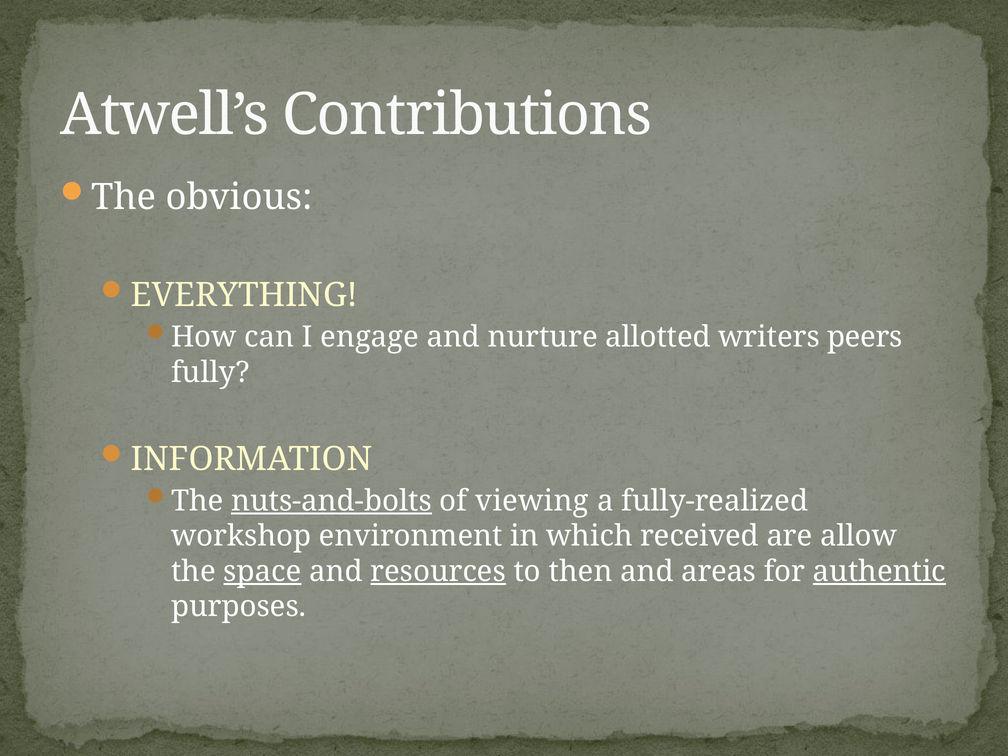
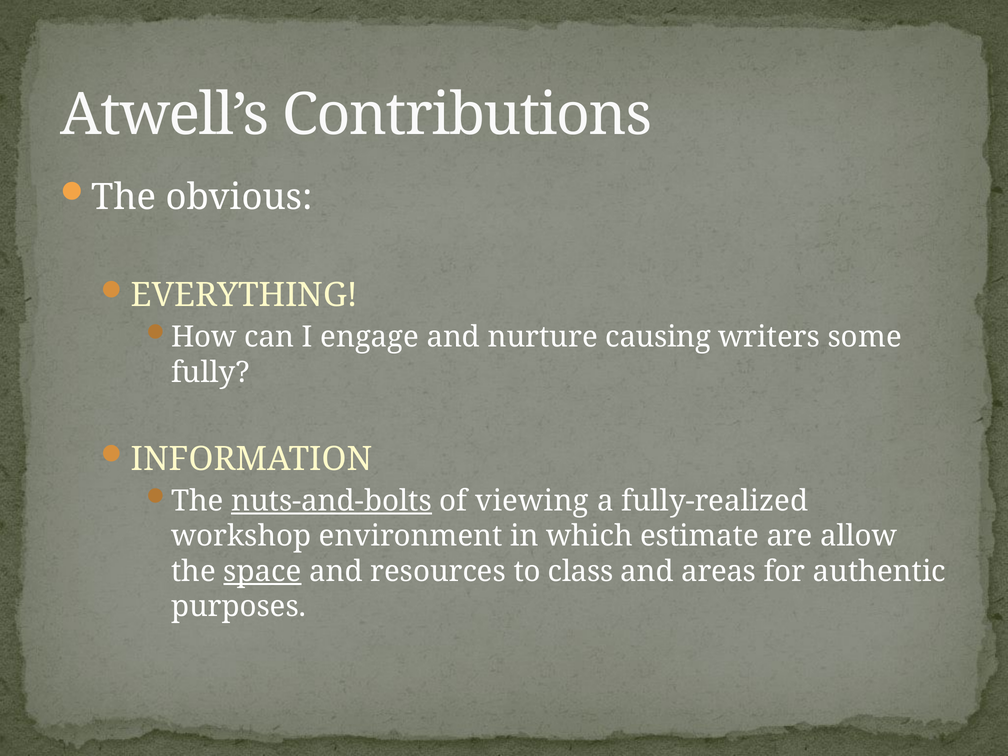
allotted: allotted -> causing
peers: peers -> some
received: received -> estimate
resources underline: present -> none
then: then -> class
authentic underline: present -> none
